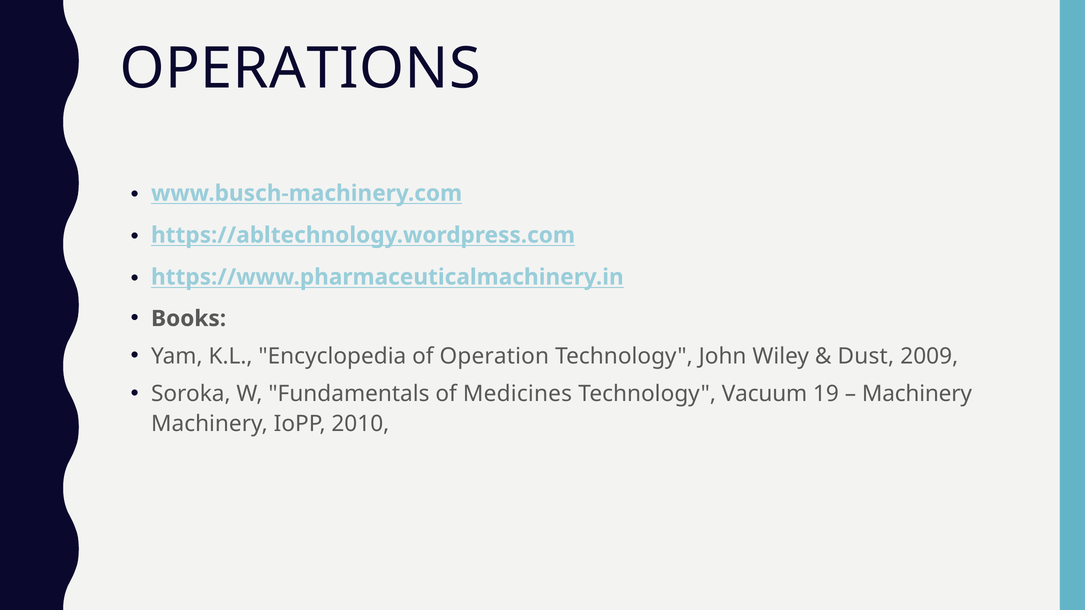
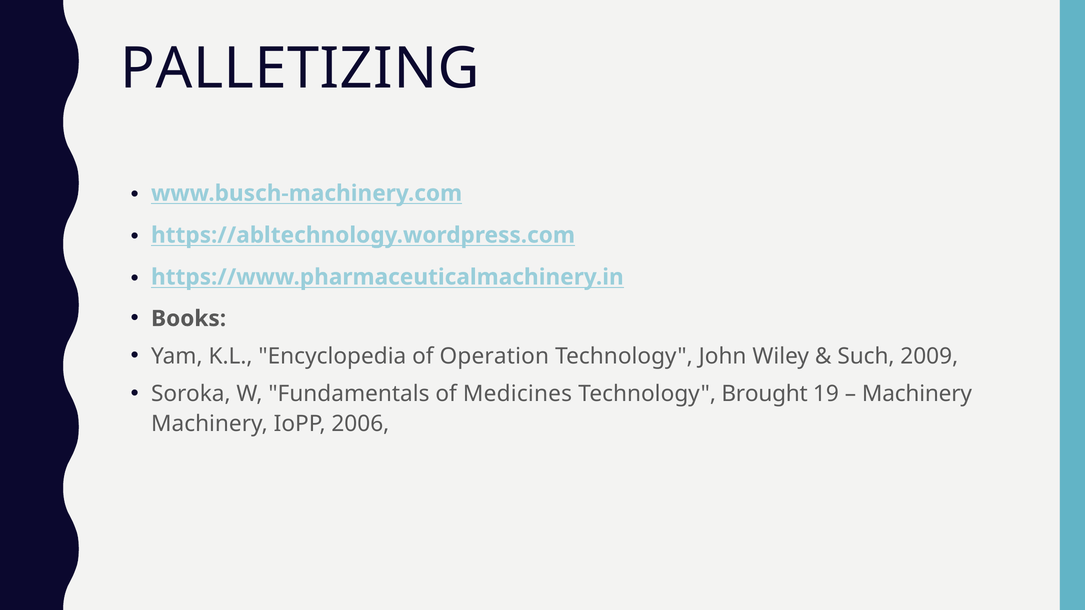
OPERATIONS: OPERATIONS -> PALLETIZING
Dust: Dust -> Such
Vacuum: Vacuum -> Brought
2010: 2010 -> 2006
